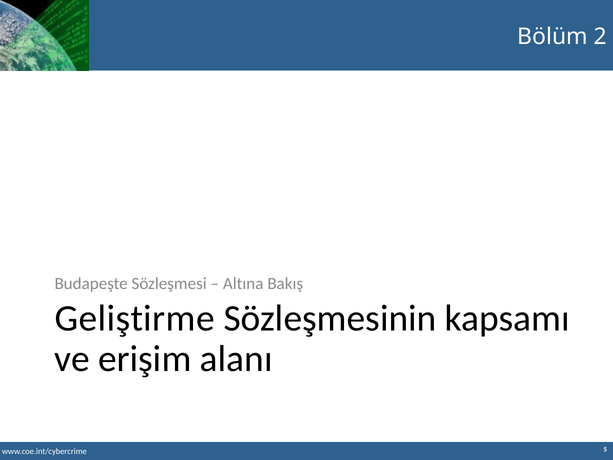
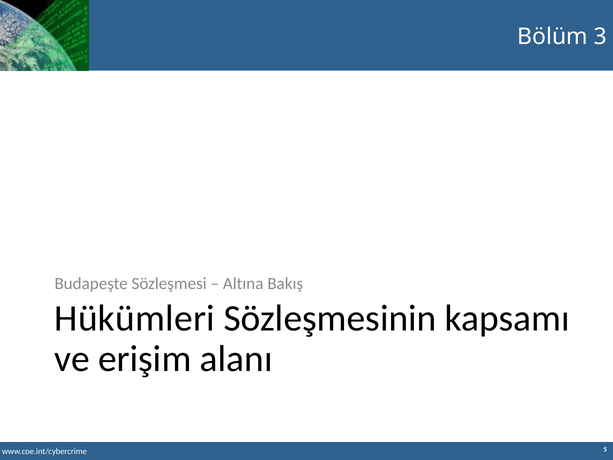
2: 2 -> 3
Geliştirme: Geliştirme -> Hükümleri
